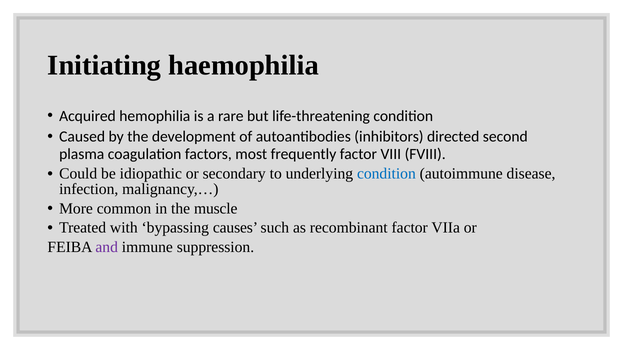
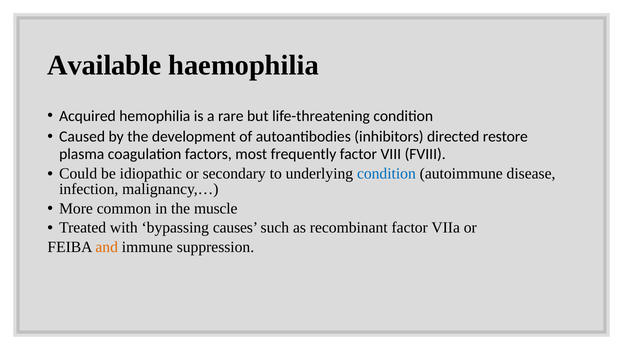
Initiating: Initiating -> Available
second: second -> restore
and colour: purple -> orange
